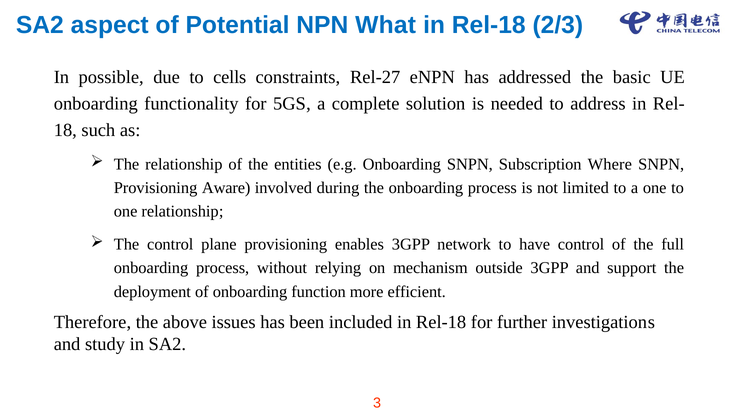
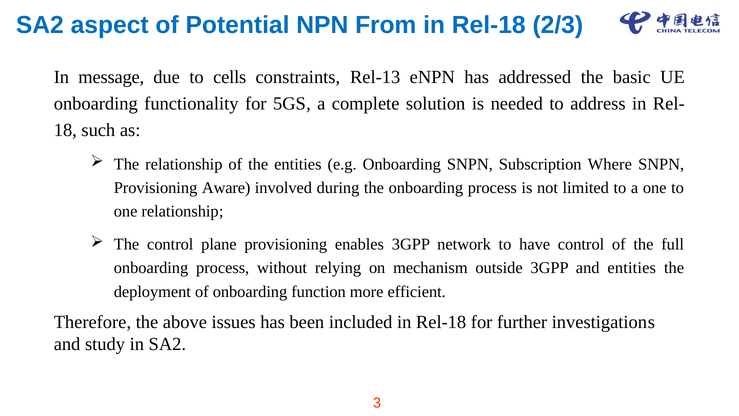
What: What -> From
possible: possible -> message
Rel-27: Rel-27 -> Rel-13
and support: support -> entities
